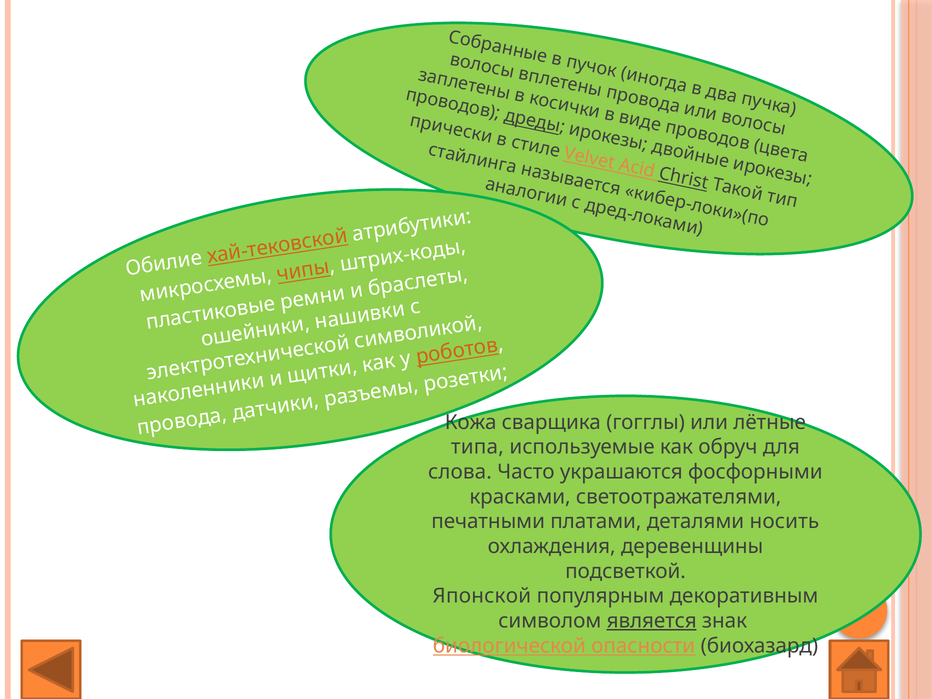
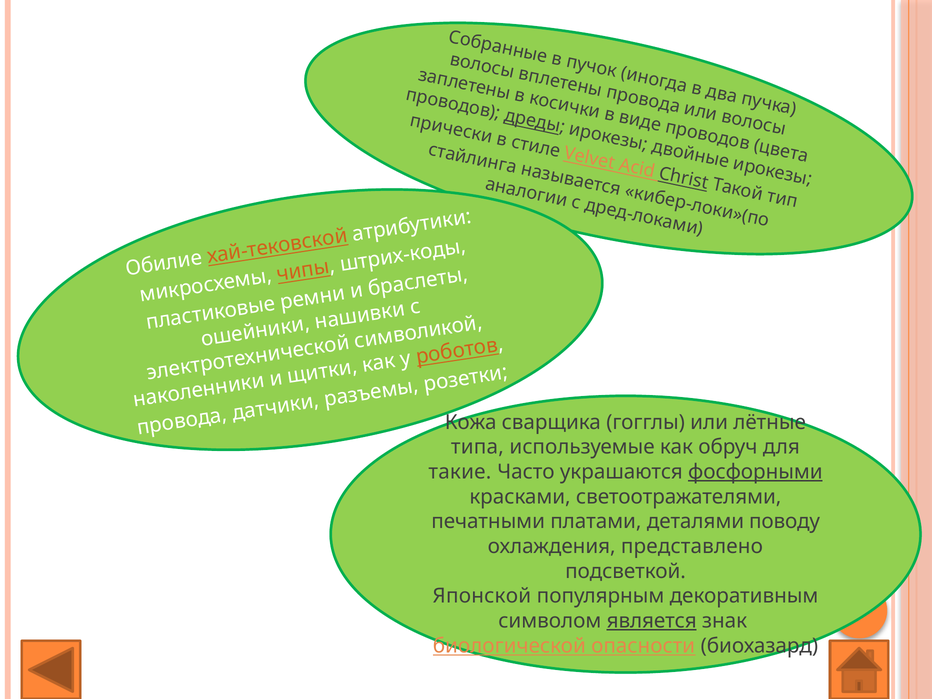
слова: слова -> такие
фосфорными underline: none -> present
носить: носить -> поводу
деревенщины: деревенщины -> представлено
